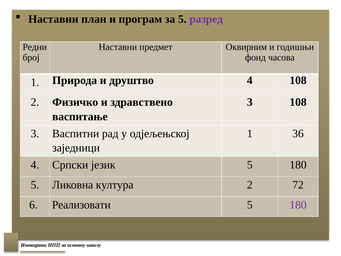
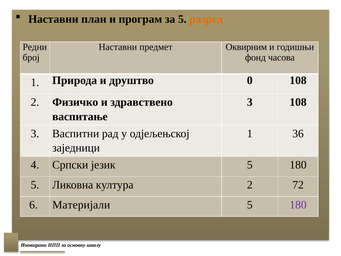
разред colour: purple -> orange
друштво 4: 4 -> 0
Реализовати: Реализовати -> Материјали
